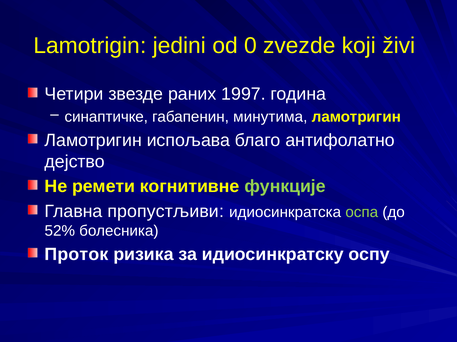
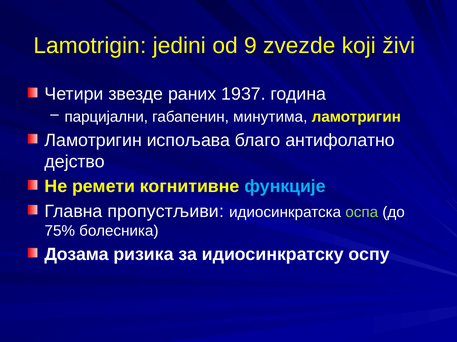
0: 0 -> 9
1997: 1997 -> 1937
синаптичке: синаптичке -> парцијални
функције colour: light green -> light blue
52%: 52% -> 75%
Проток: Проток -> Дозама
